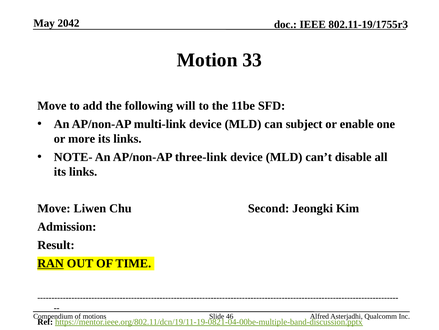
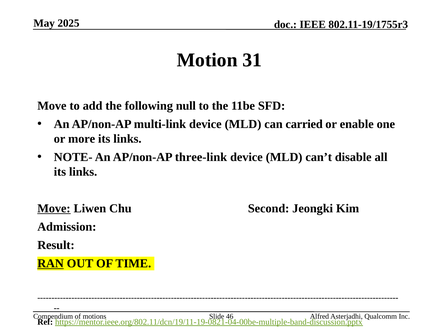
2042: 2042 -> 2025
33: 33 -> 31
will: will -> null
subject: subject -> carried
Move at (54, 208) underline: none -> present
